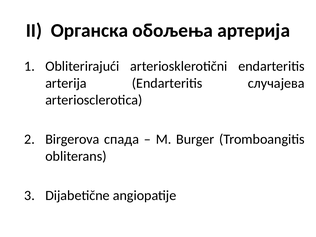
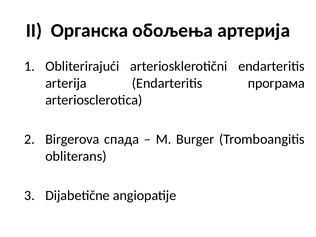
случајева: случајева -> програма
